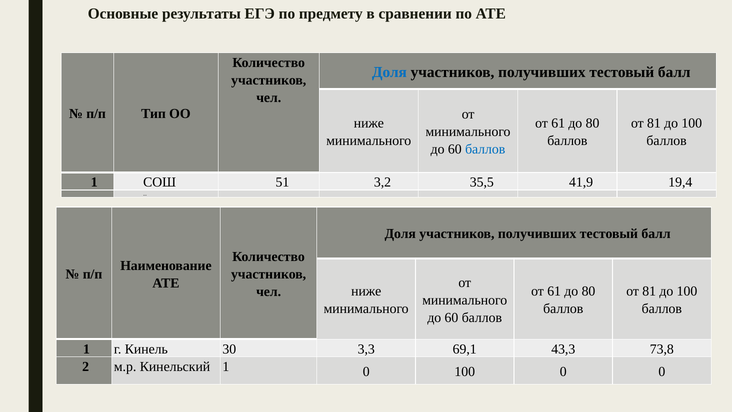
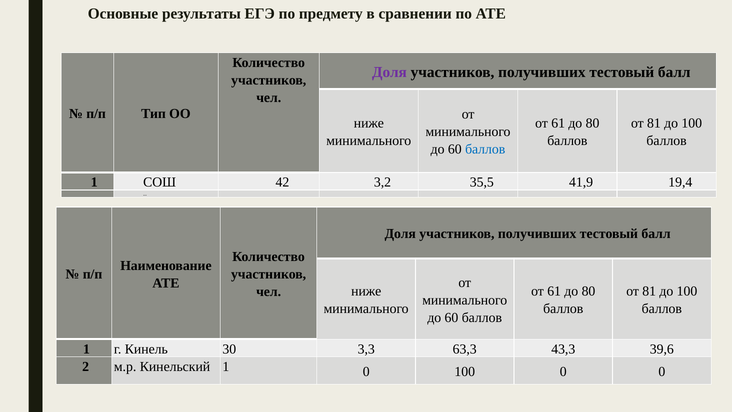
Доля at (389, 72) colour: blue -> purple
51: 51 -> 42
69,1: 69,1 -> 63,3
73,8: 73,8 -> 39,6
